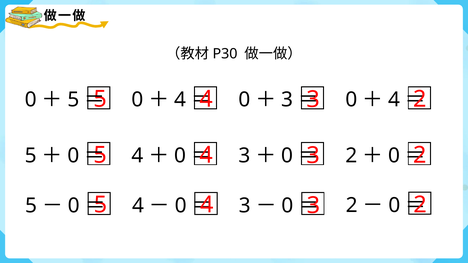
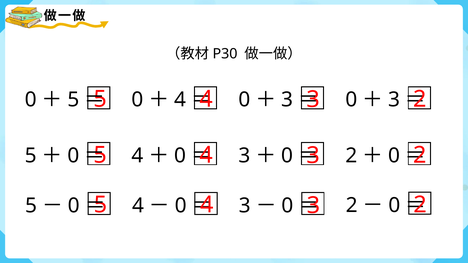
4 at (394, 100): 4 -> 3
